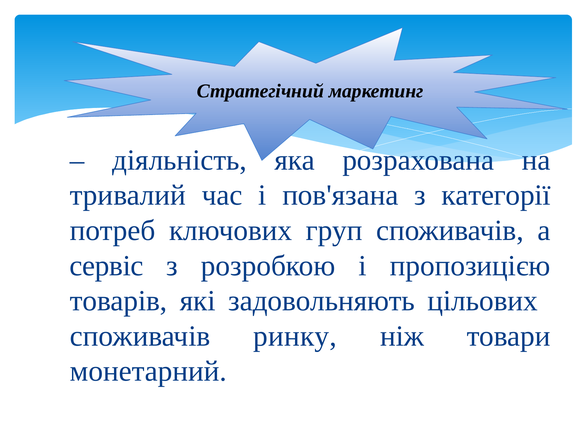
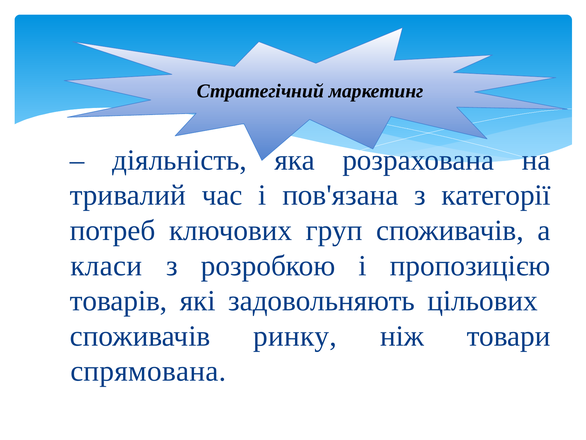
сервіс: сервіс -> класи
монетарний: монетарний -> спрямована
